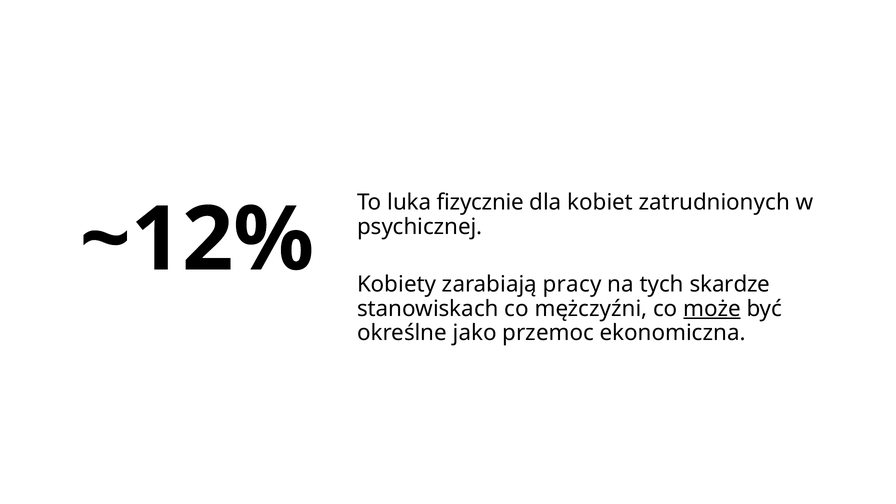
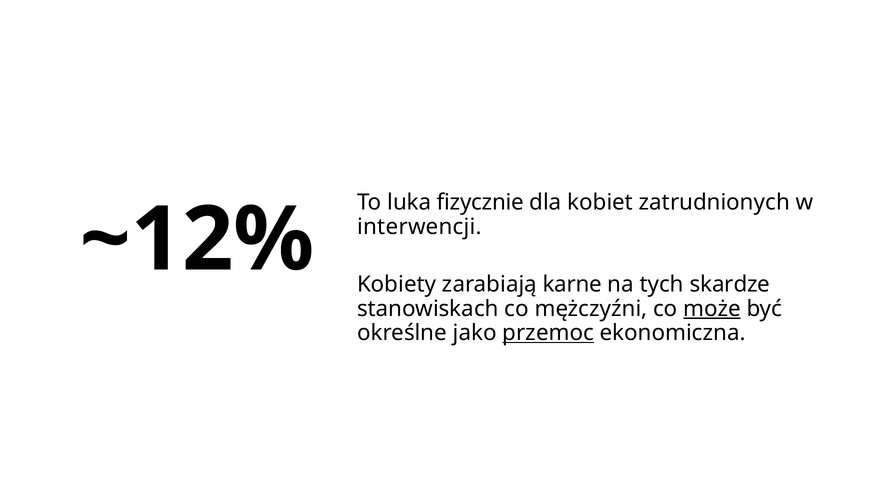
psychicznej: psychicznej -> interwencji
pracy: pracy -> karne
przemoc underline: none -> present
